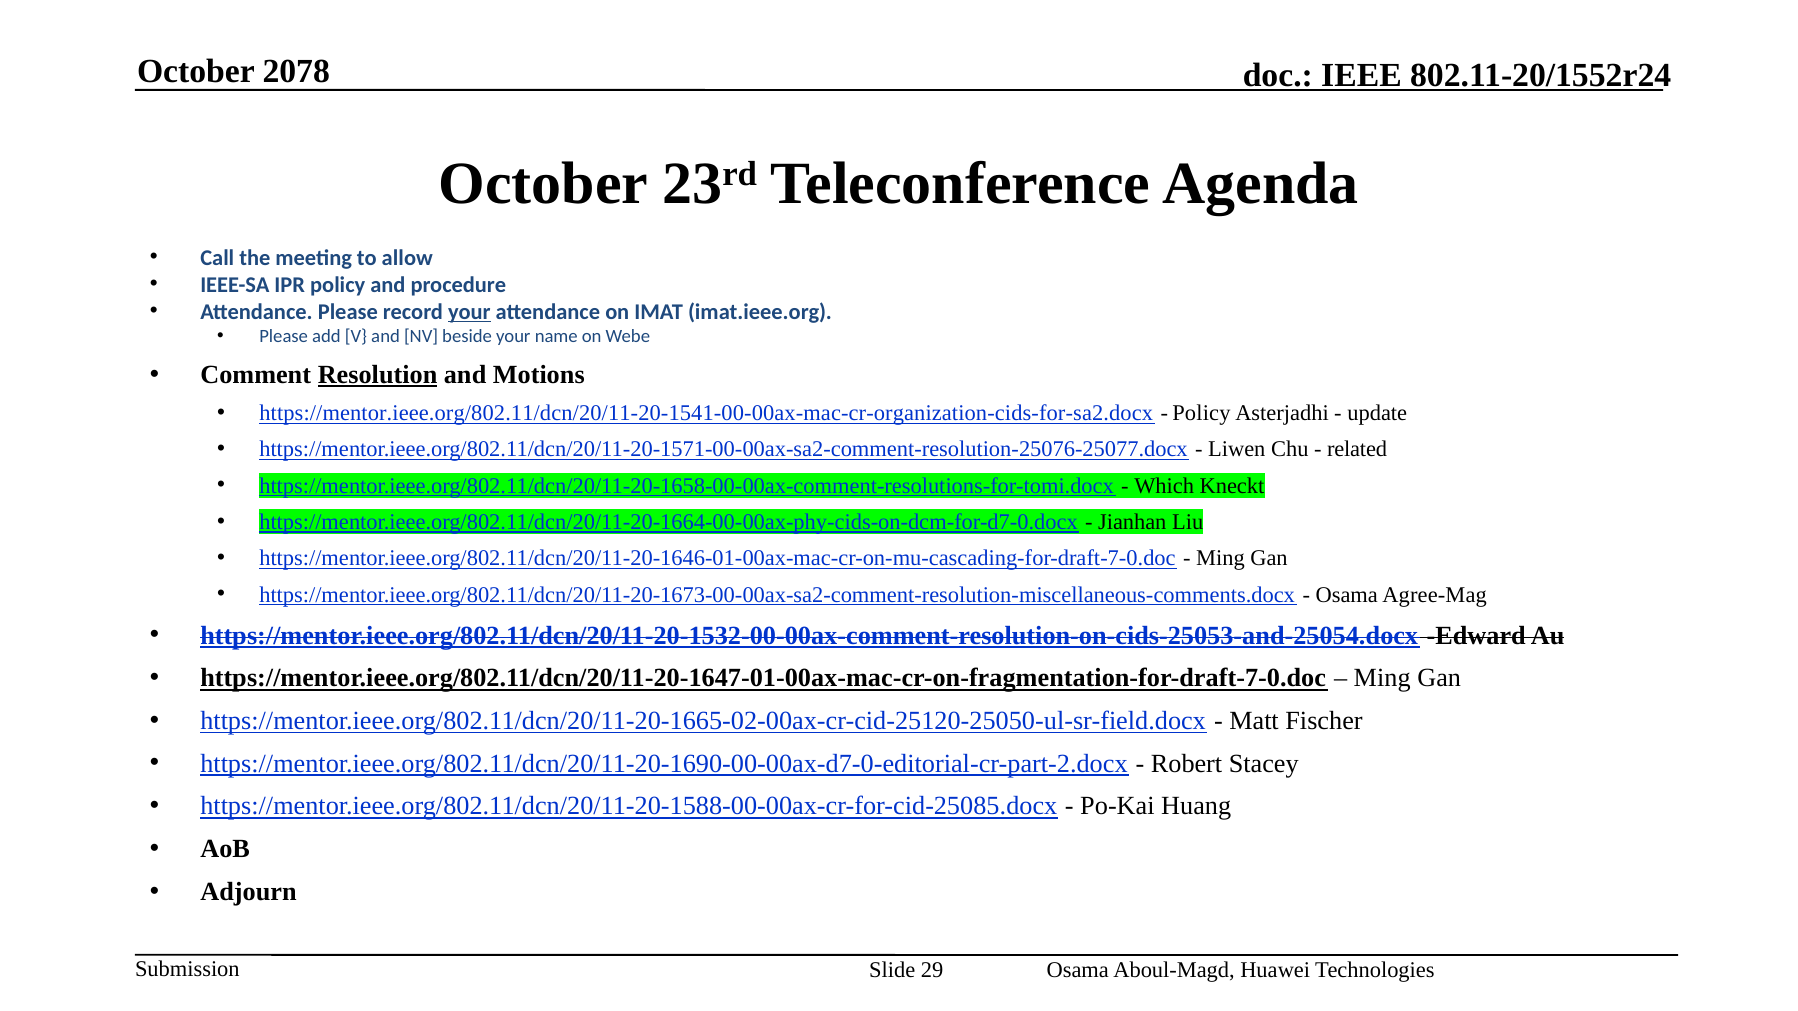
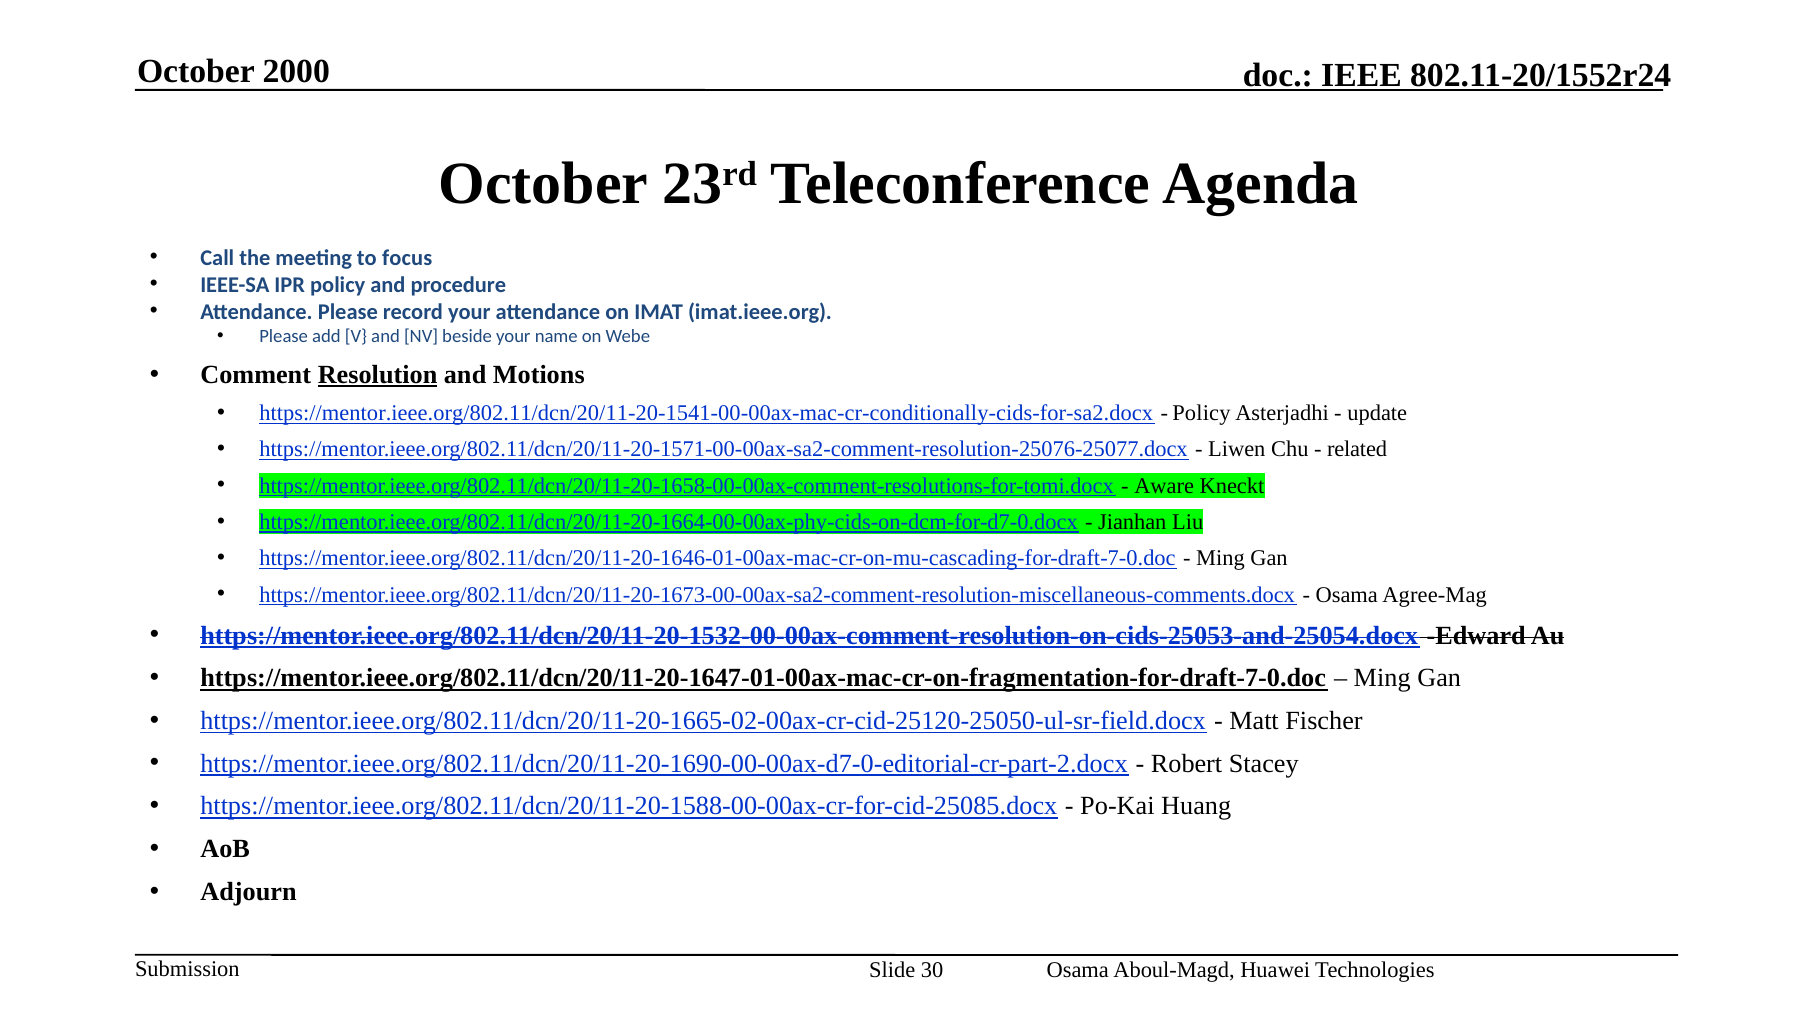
2078: 2078 -> 2000
allow: allow -> focus
your at (469, 312) underline: present -> none
https://mentor.ieee.org/802.11/dcn/20/11-20-1541-00-00ax-mac-cr-organization-cids-for-sa2.docx: https://mentor.ieee.org/802.11/dcn/20/11-20-1541-00-00ax-mac-cr-organization-cids-for-sa2.docx -> https://mentor.ieee.org/802.11/dcn/20/11-20-1541-00-00ax-mac-cr-conditionally-cids-for-sa2.docx
Which: Which -> Aware
29: 29 -> 30
